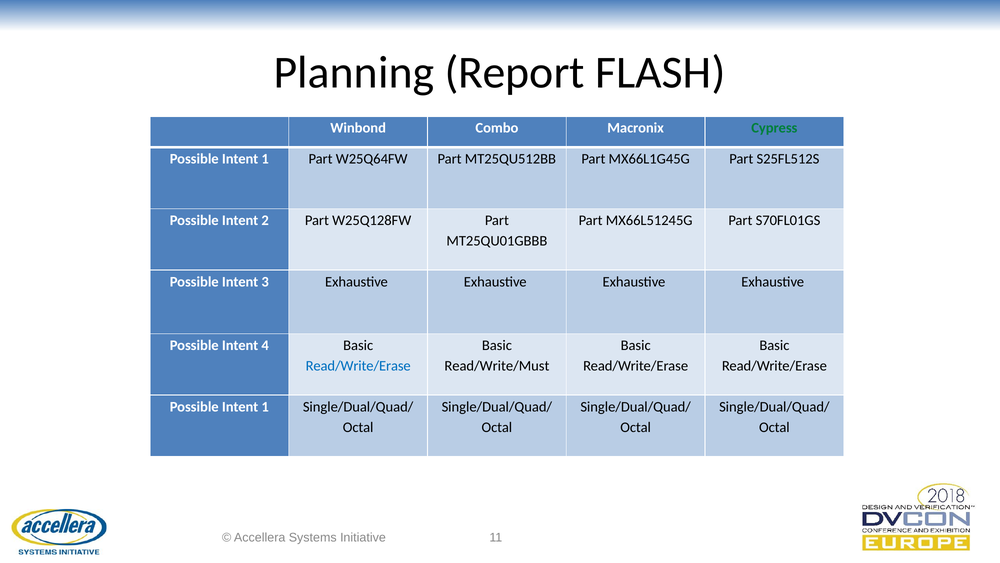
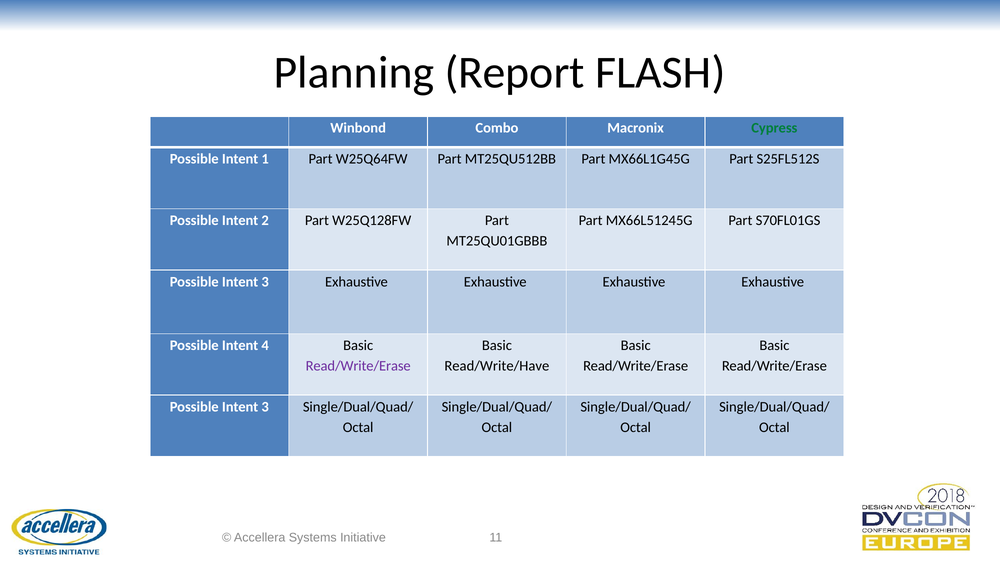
Read/Write/Erase at (358, 366) colour: blue -> purple
Read/Write/Must: Read/Write/Must -> Read/Write/Have
1 at (265, 407): 1 -> 3
